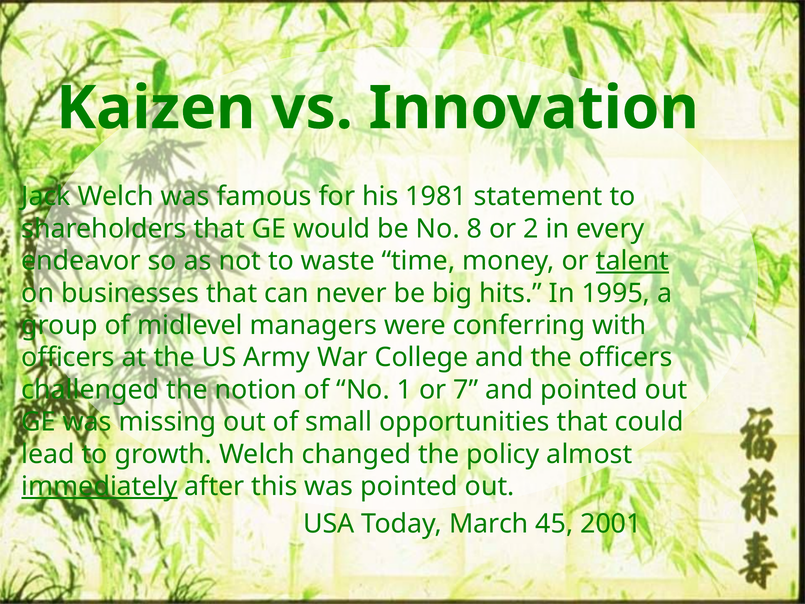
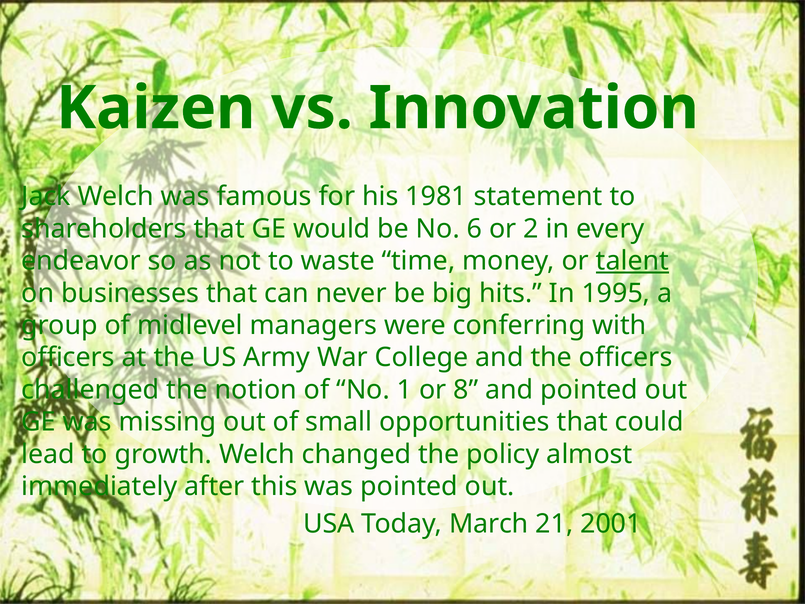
8: 8 -> 6
7: 7 -> 8
immediately underline: present -> none
45: 45 -> 21
